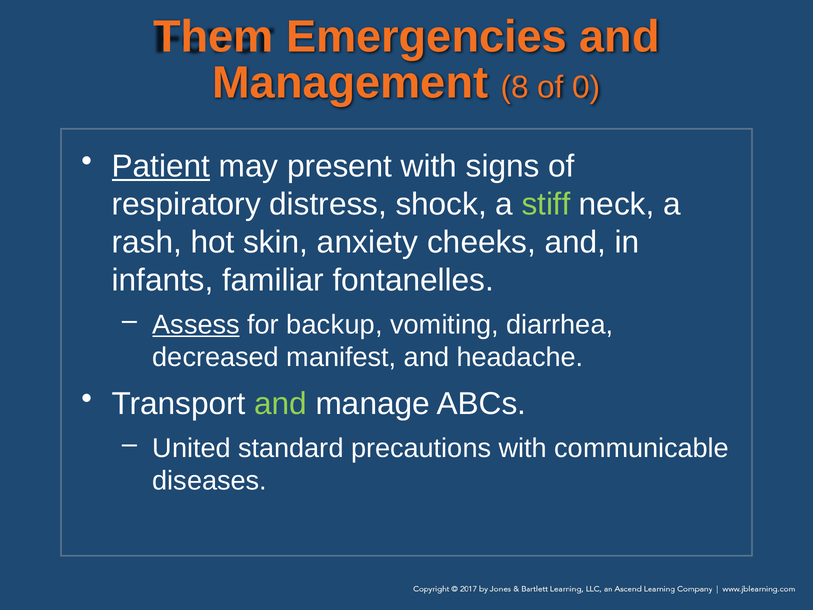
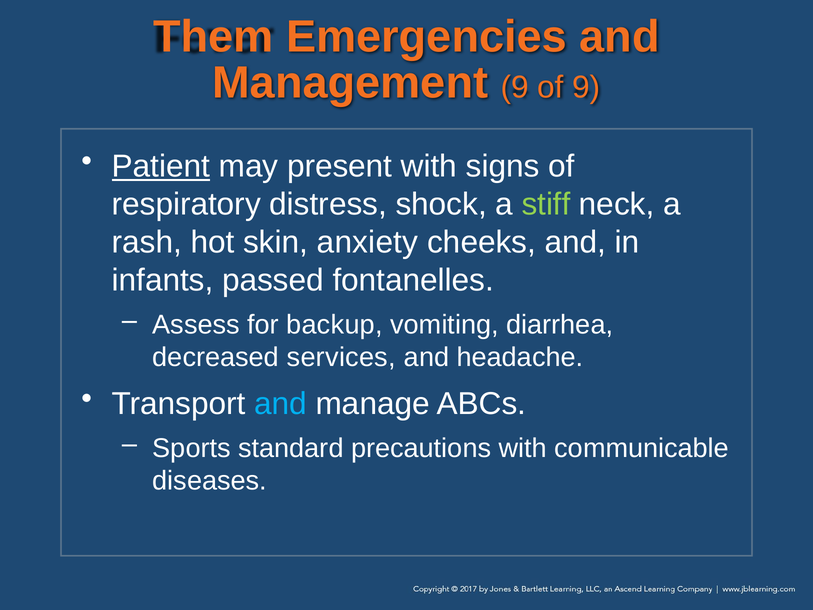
Management 8: 8 -> 9
of 0: 0 -> 9
familiar: familiar -> passed
Assess underline: present -> none
manifest: manifest -> services
and at (281, 404) colour: light green -> light blue
United: United -> Sports
